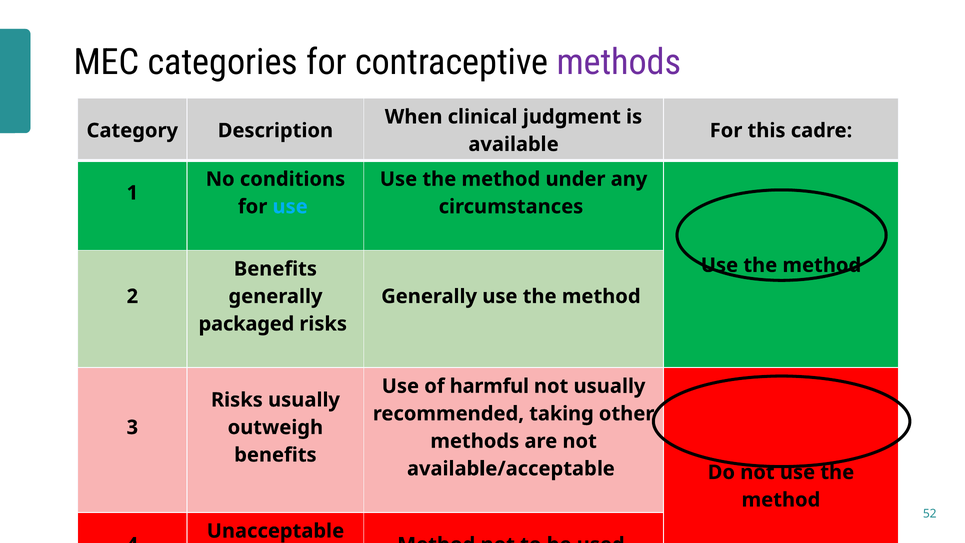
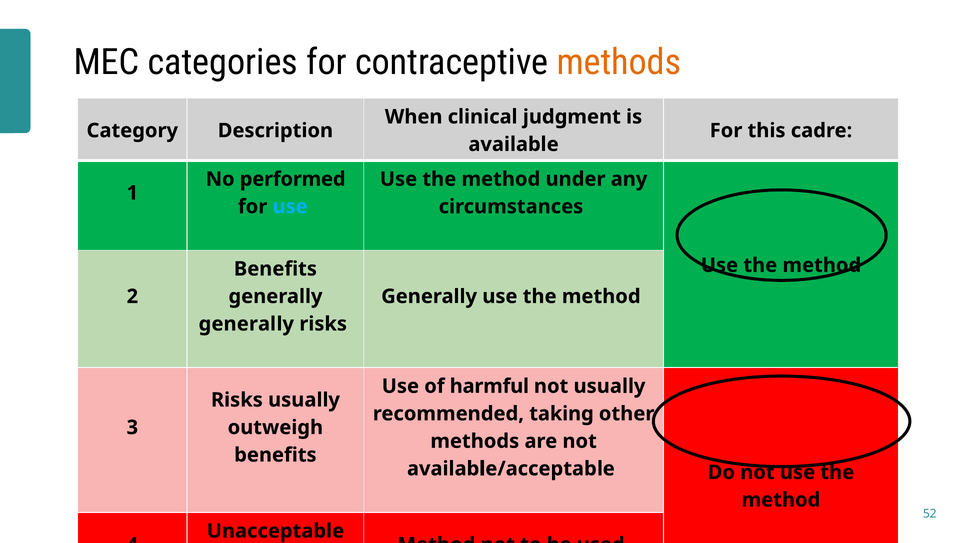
methods at (619, 62) colour: purple -> orange
conditions: conditions -> performed
packaged at (246, 324): packaged -> generally
